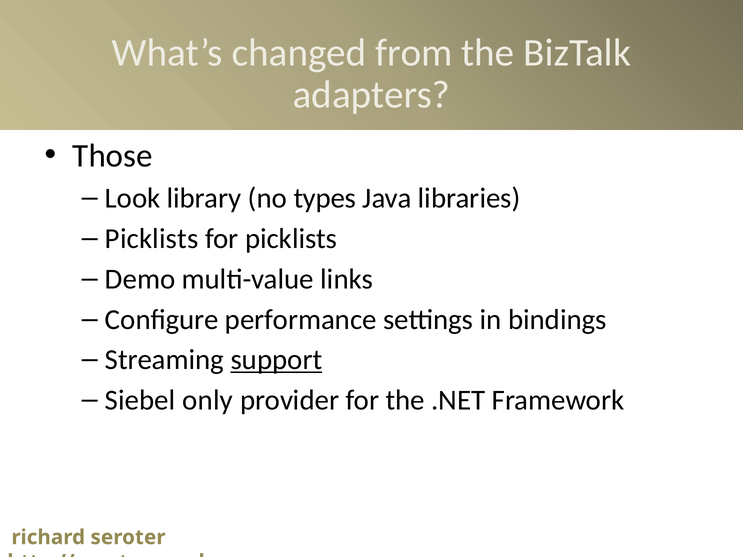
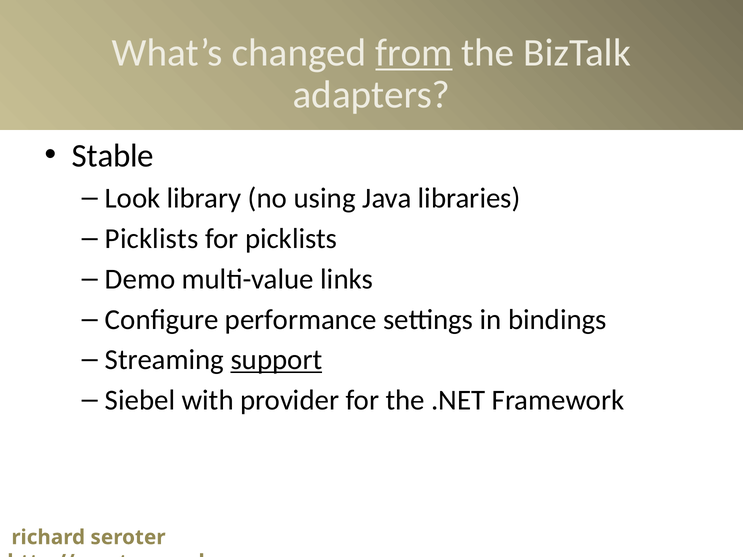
from underline: none -> present
Those: Those -> Stable
types: types -> using
only: only -> with
